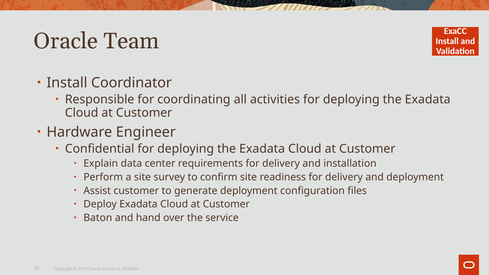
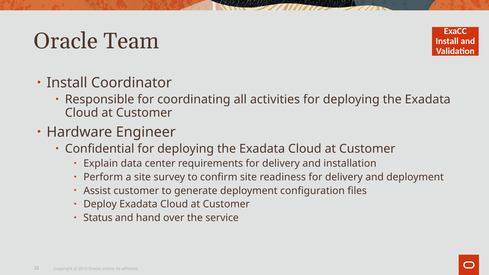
Baton: Baton -> Status
